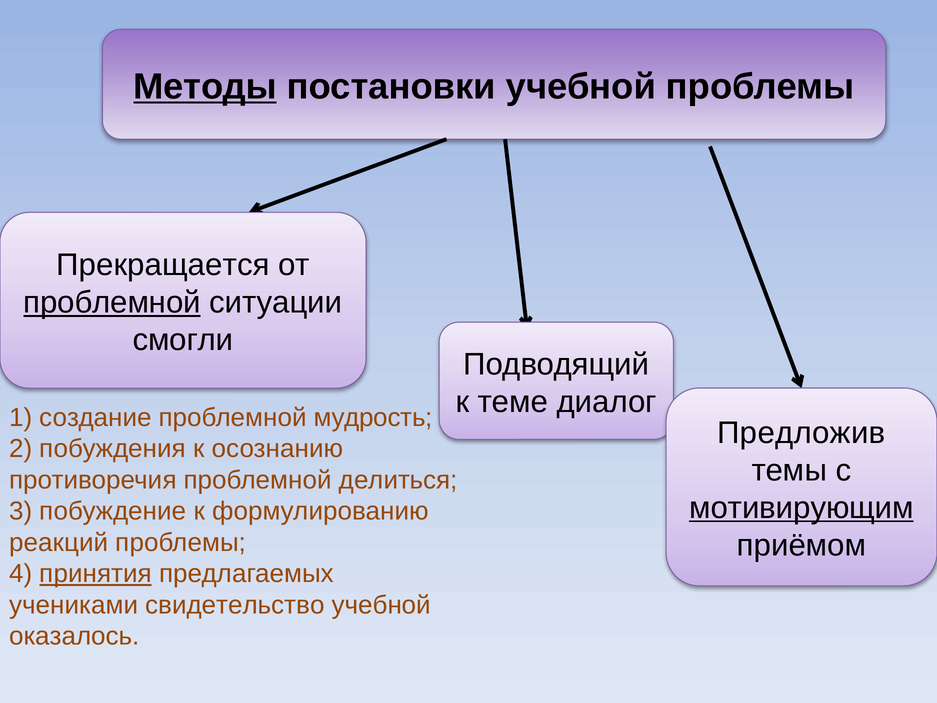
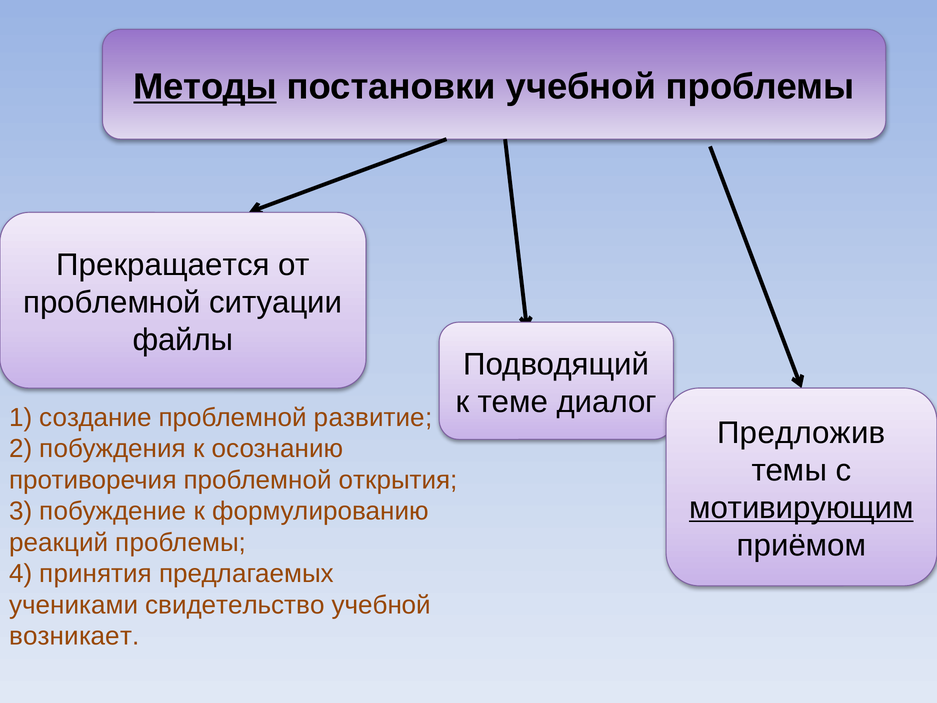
проблемной at (112, 302) underline: present -> none
смогли: смогли -> файлы
мудрость: мудрость -> развитие
делиться: делиться -> открытия
принятия underline: present -> none
оказалось: оказалось -> возникает
